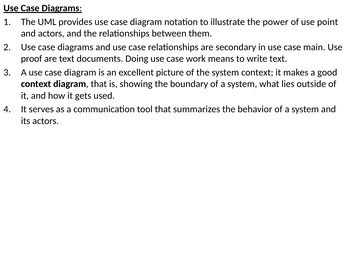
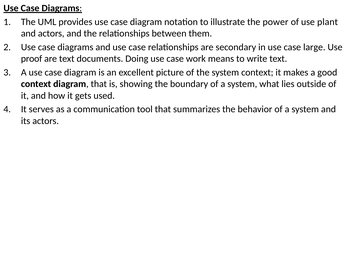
point: point -> plant
main: main -> large
